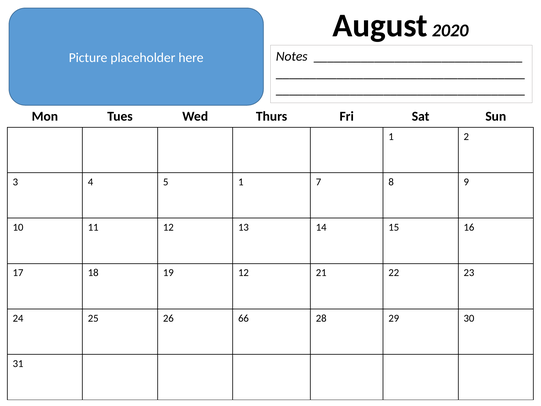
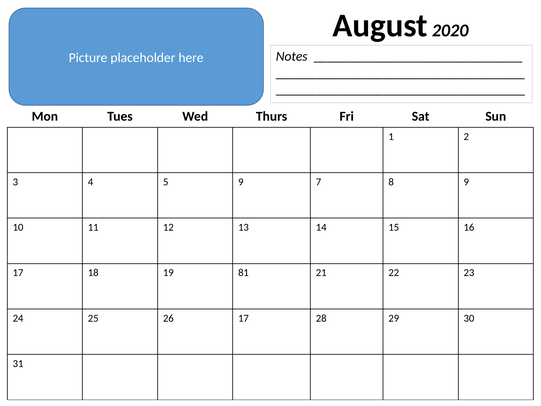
5 1: 1 -> 9
19 12: 12 -> 81
26 66: 66 -> 17
